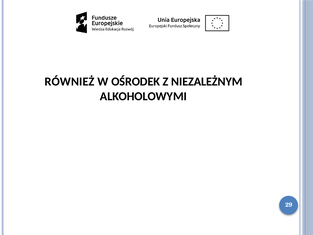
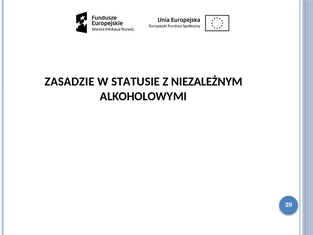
RÓWNIEŻ: RÓWNIEŻ -> ZASADZIE
OŚRODEK: OŚRODEK -> STATUSIE
